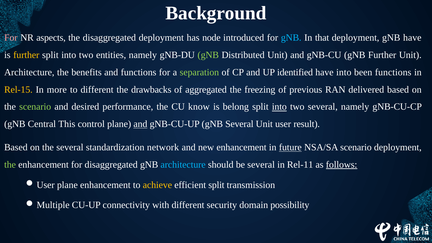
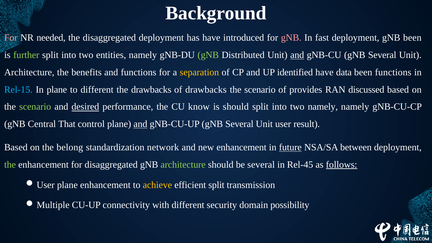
aspects: aspects -> needed
has node: node -> have
gNB at (291, 38) colour: light blue -> pink
that: that -> fast
gNB have: have -> been
further at (26, 55) colour: yellow -> light green
and at (297, 55) underline: none -> present
gNB-CU gNB Further: Further -> Several
separation colour: light green -> yellow
have into: into -> data
Rel-15 colour: yellow -> light blue
In more: more -> plane
of aggregated: aggregated -> drawbacks
freezing at (260, 90): freezing -> scenario
previous: previous -> provides
delivered: delivered -> discussed
desired underline: none -> present
is belong: belong -> should
into at (279, 107) underline: present -> none
two several: several -> namely
This: This -> That
the several: several -> belong
NSA/SA scenario: scenario -> between
architecture at (183, 165) colour: light blue -> light green
Rel-11: Rel-11 -> Rel-45
